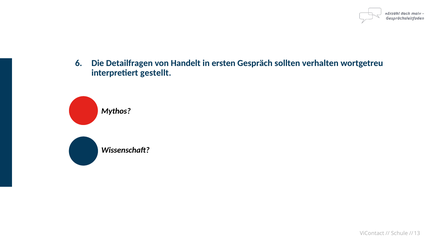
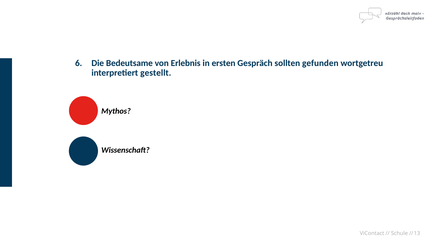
Detailfragen: Detailfragen -> Bedeutsame
Handelt: Handelt -> Erlebnis
verhalten: verhalten -> gefunden
